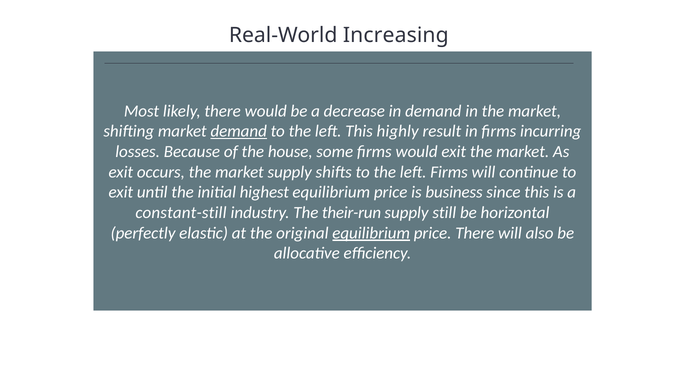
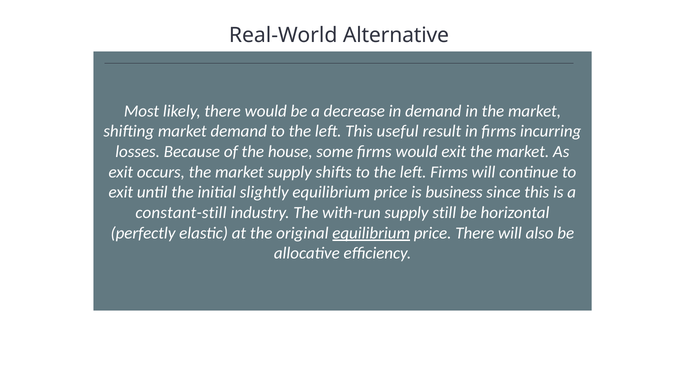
Increasing: Increasing -> Alternative
demand at (239, 131) underline: present -> none
highly: highly -> useful
highest: highest -> slightly
their-run: their-run -> with-run
